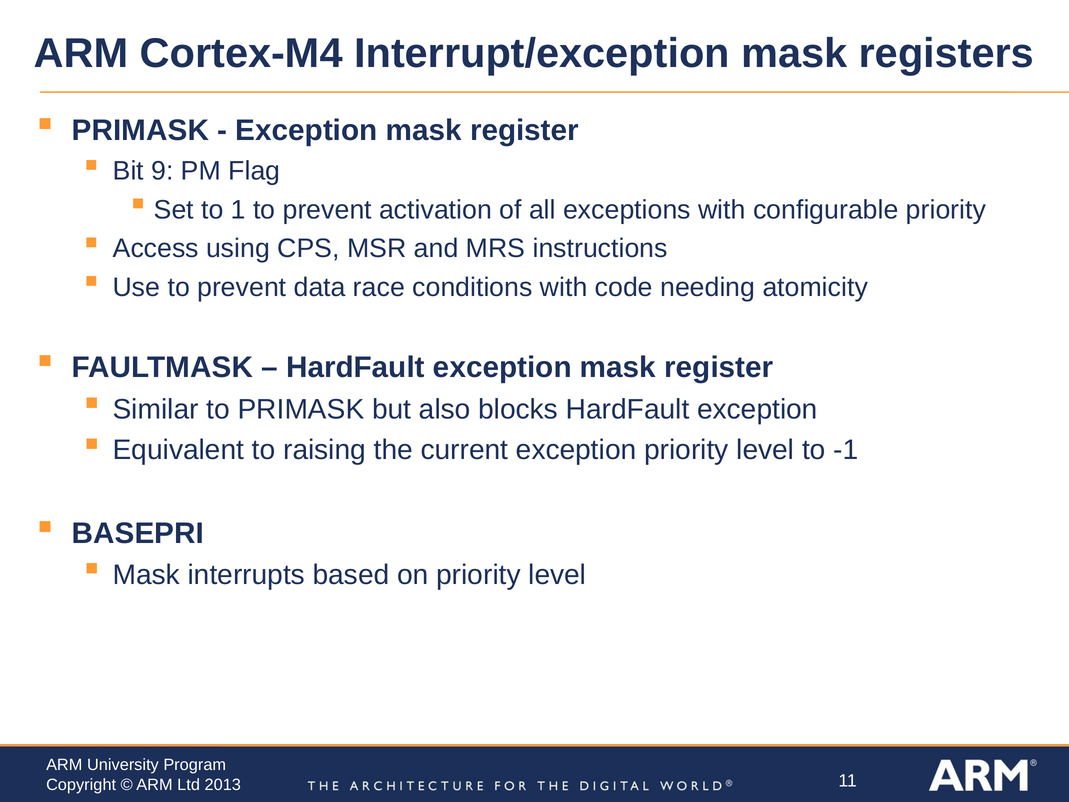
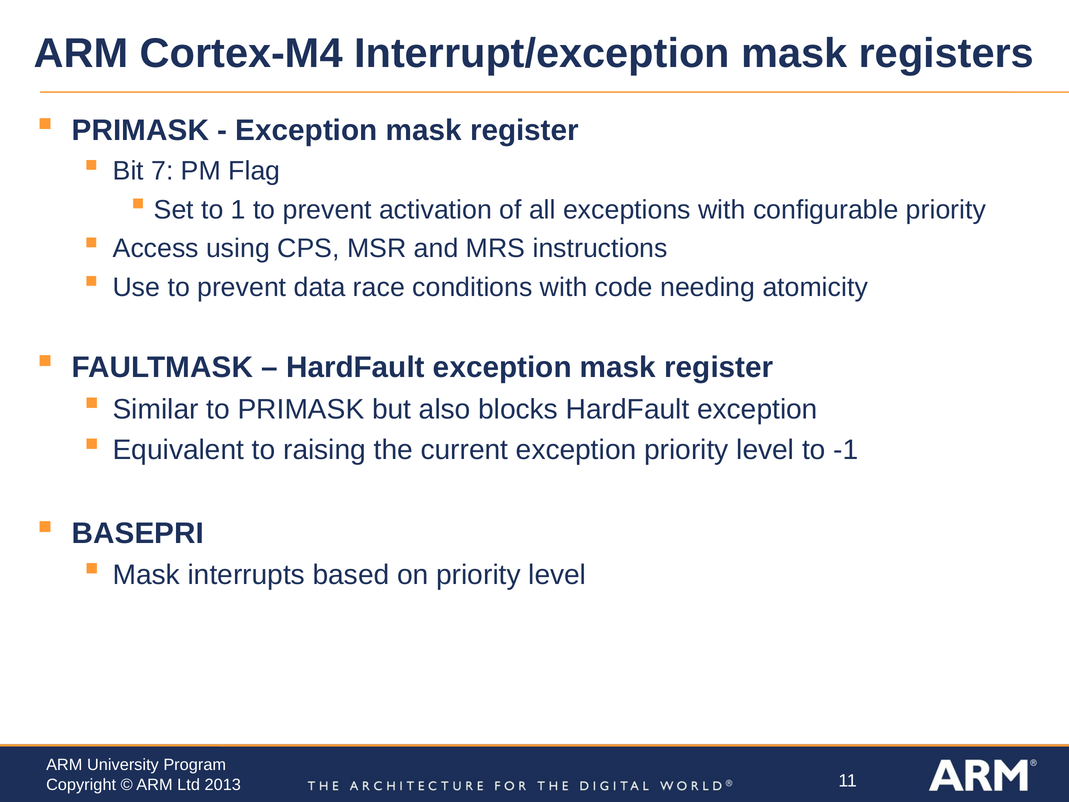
9: 9 -> 7
